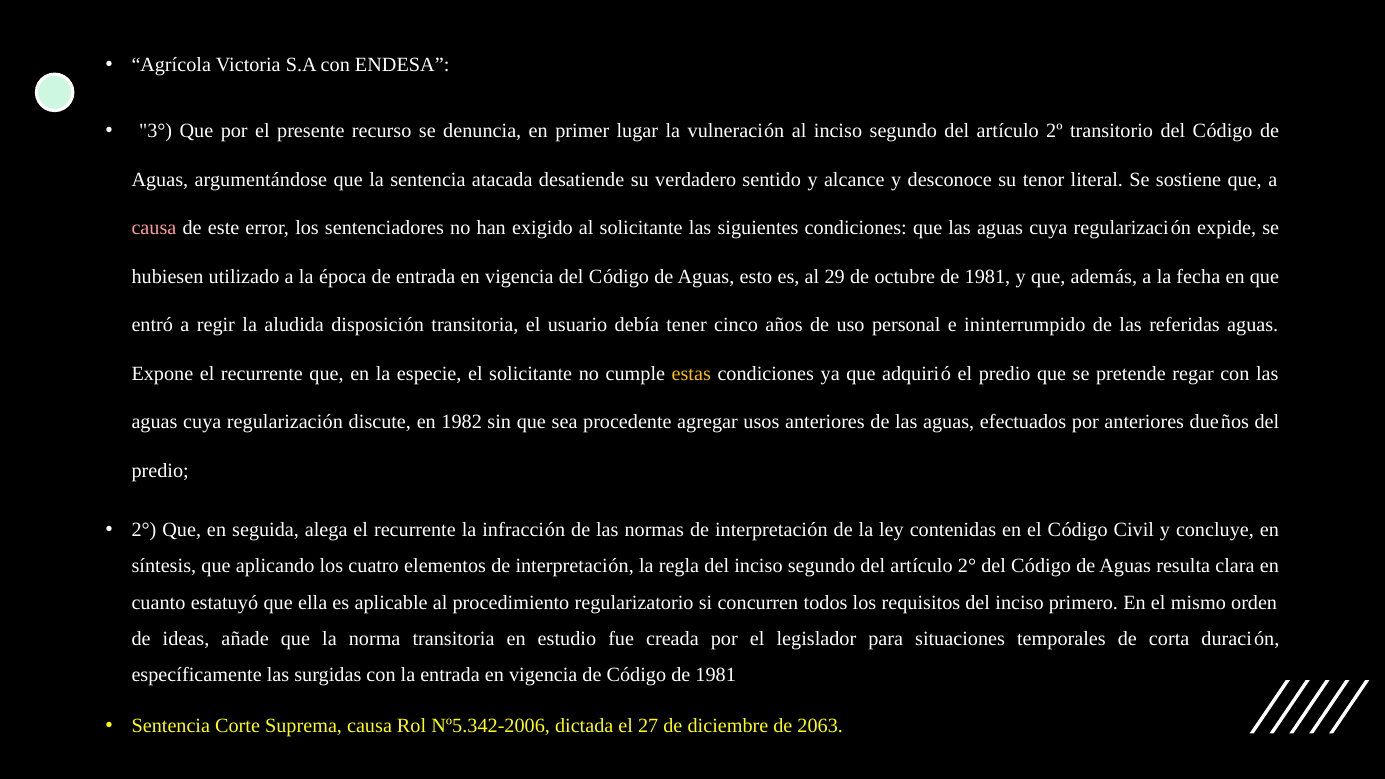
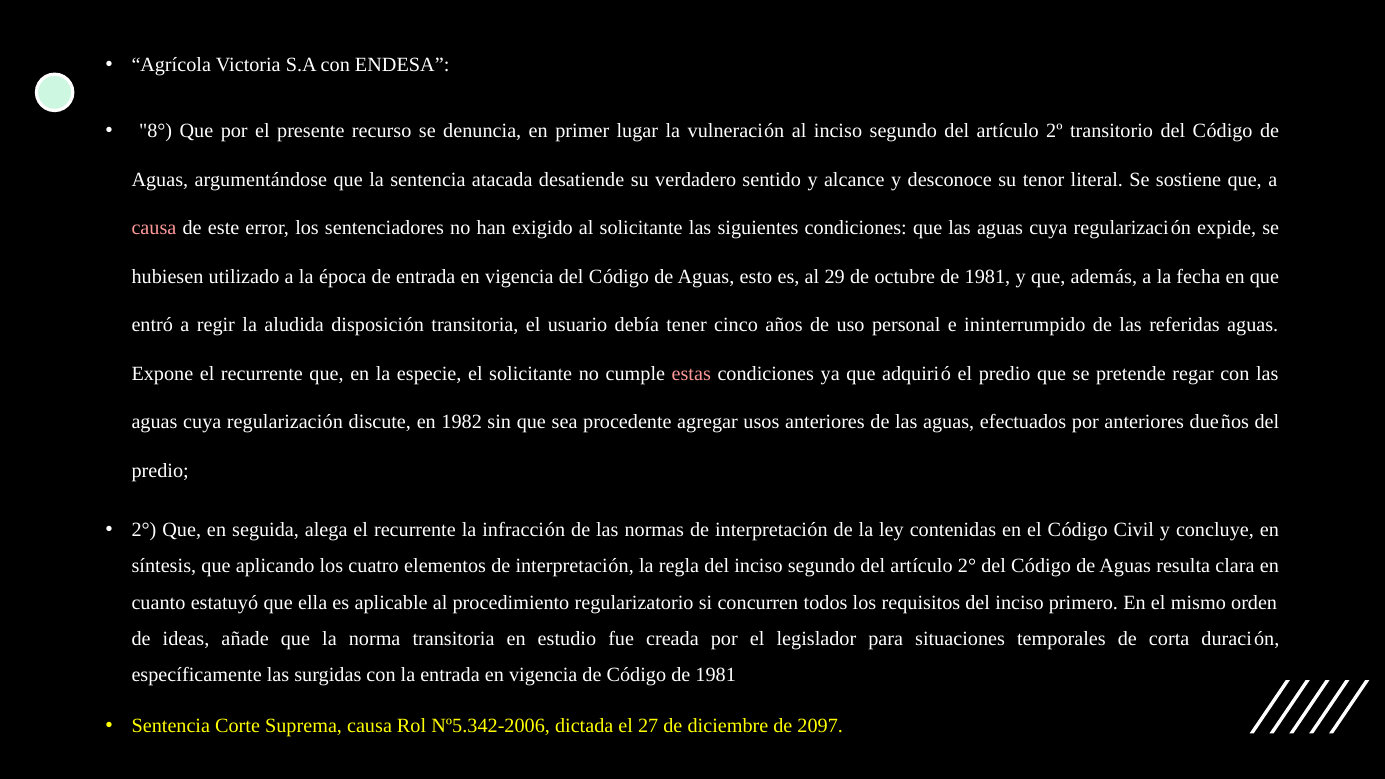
3°: 3° -> 8°
estas colour: yellow -> pink
2063: 2063 -> 2097
